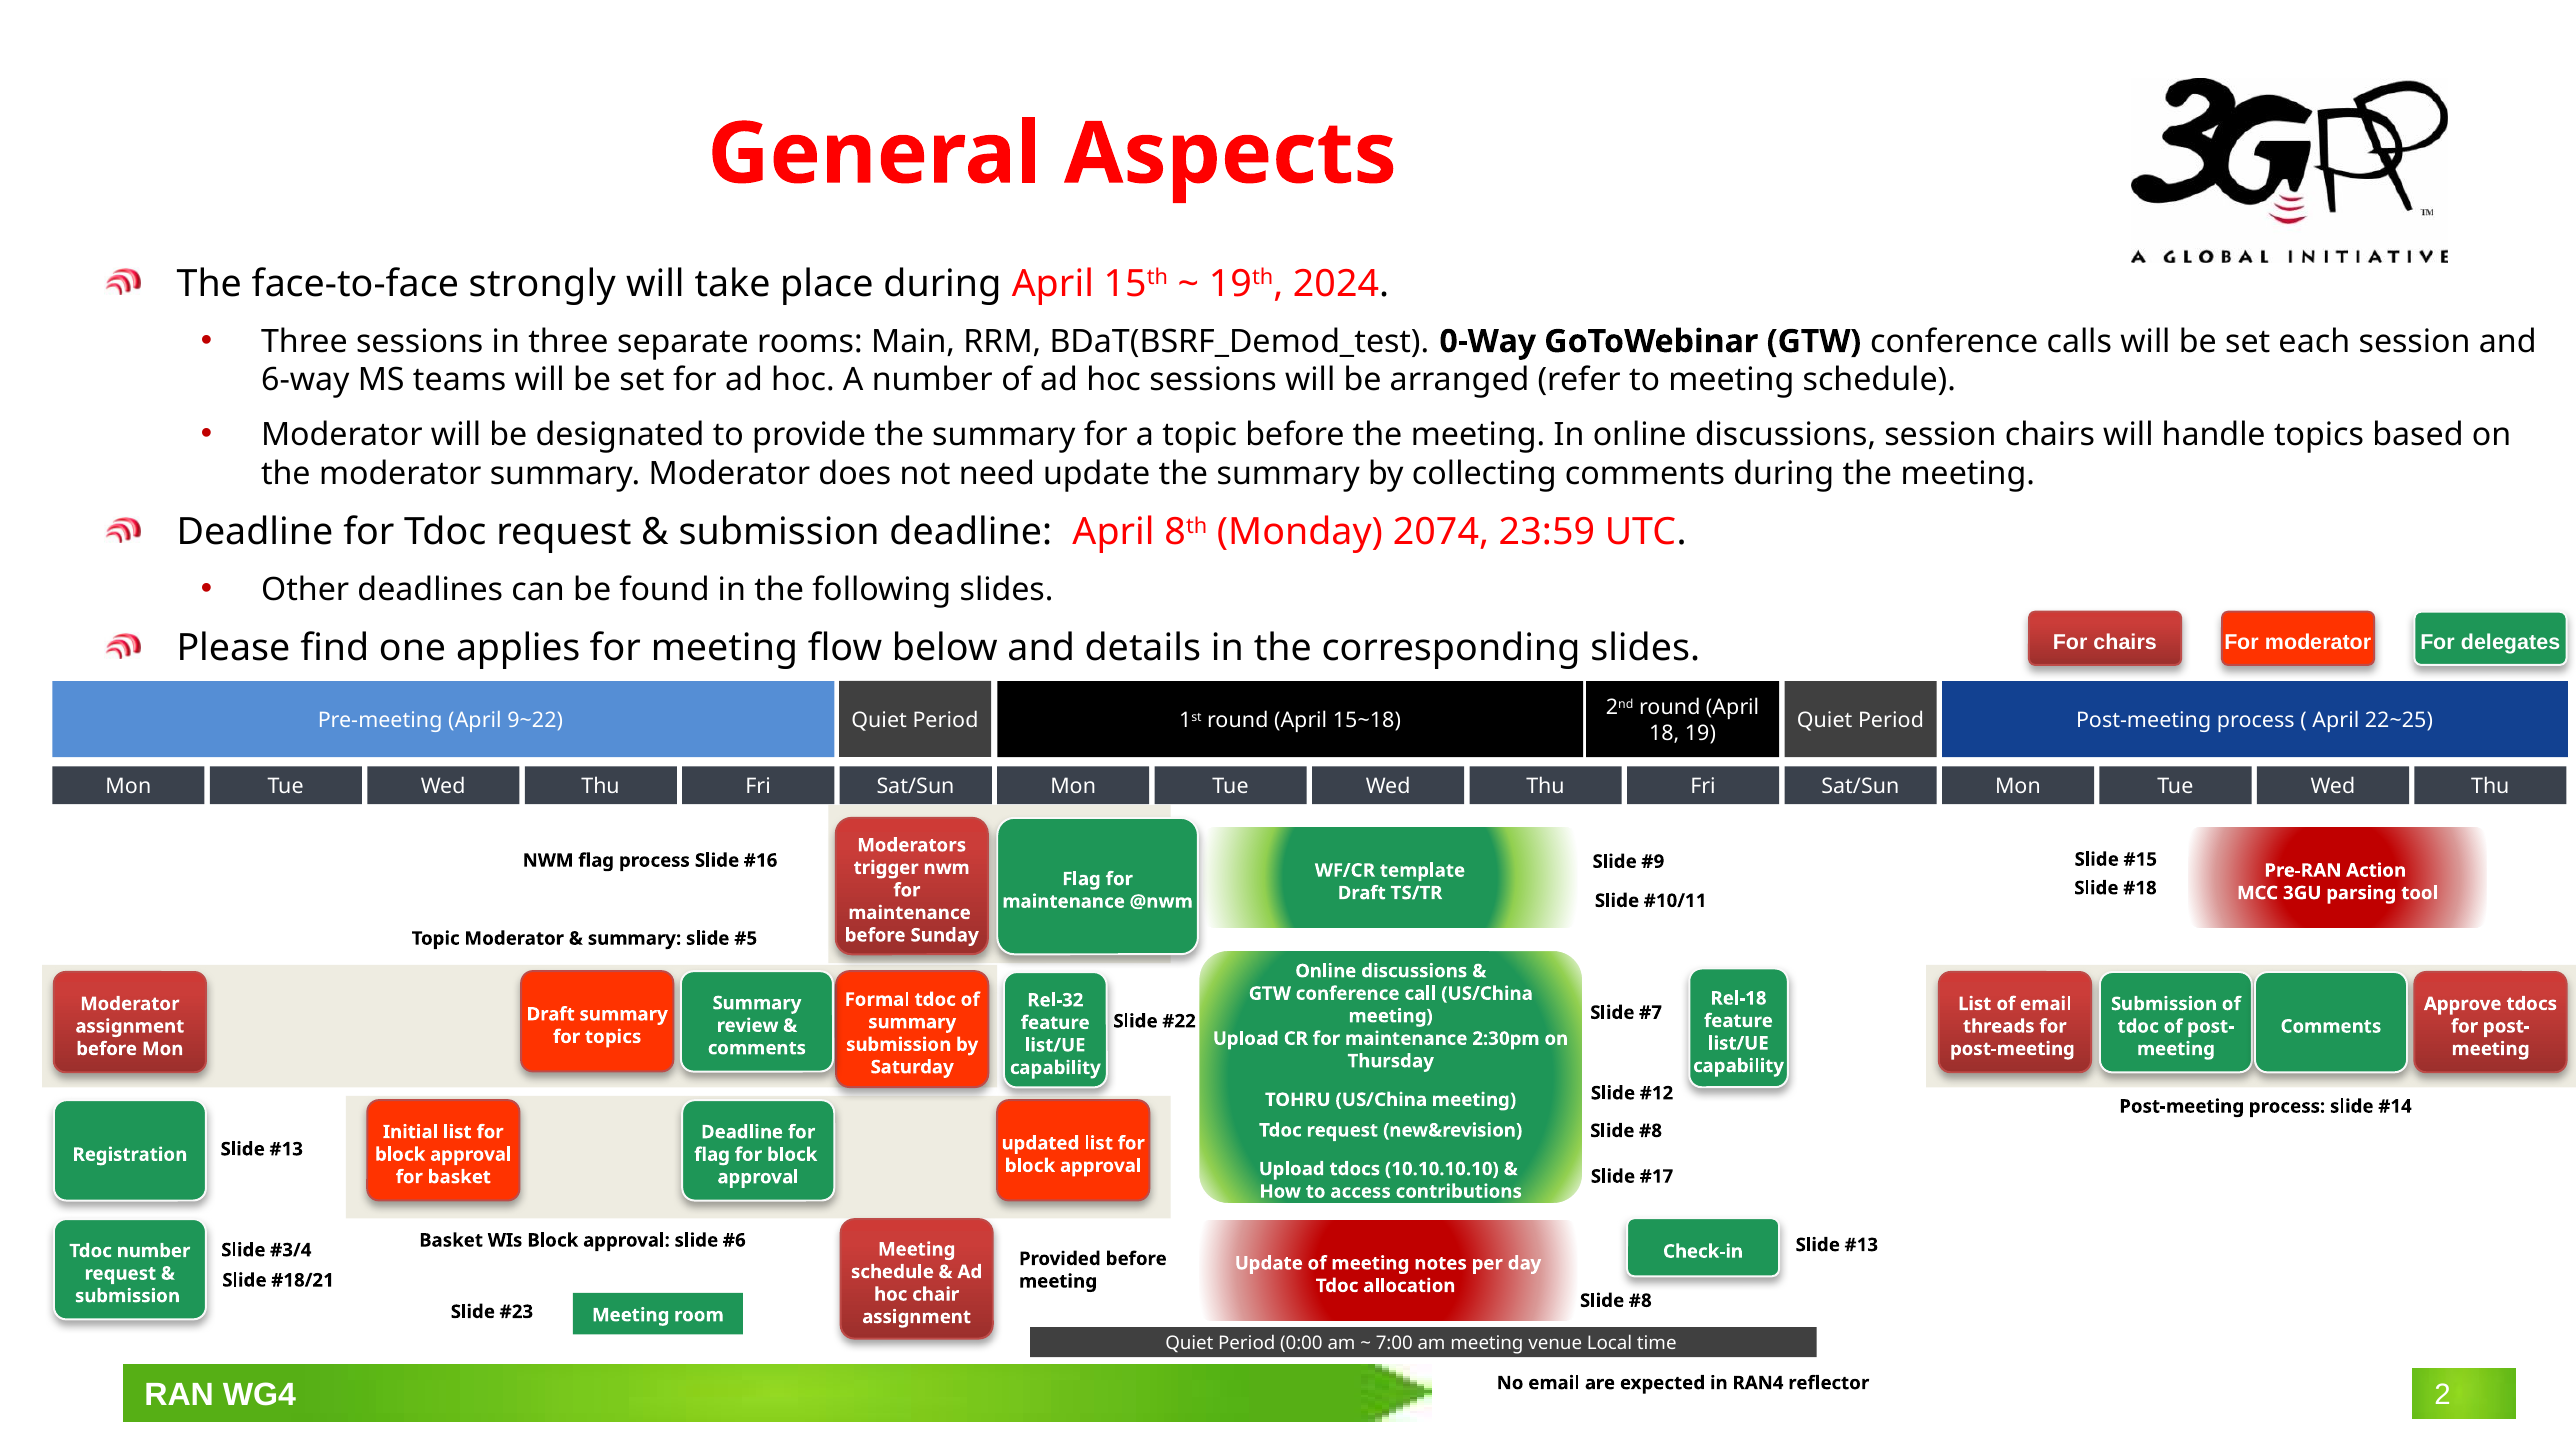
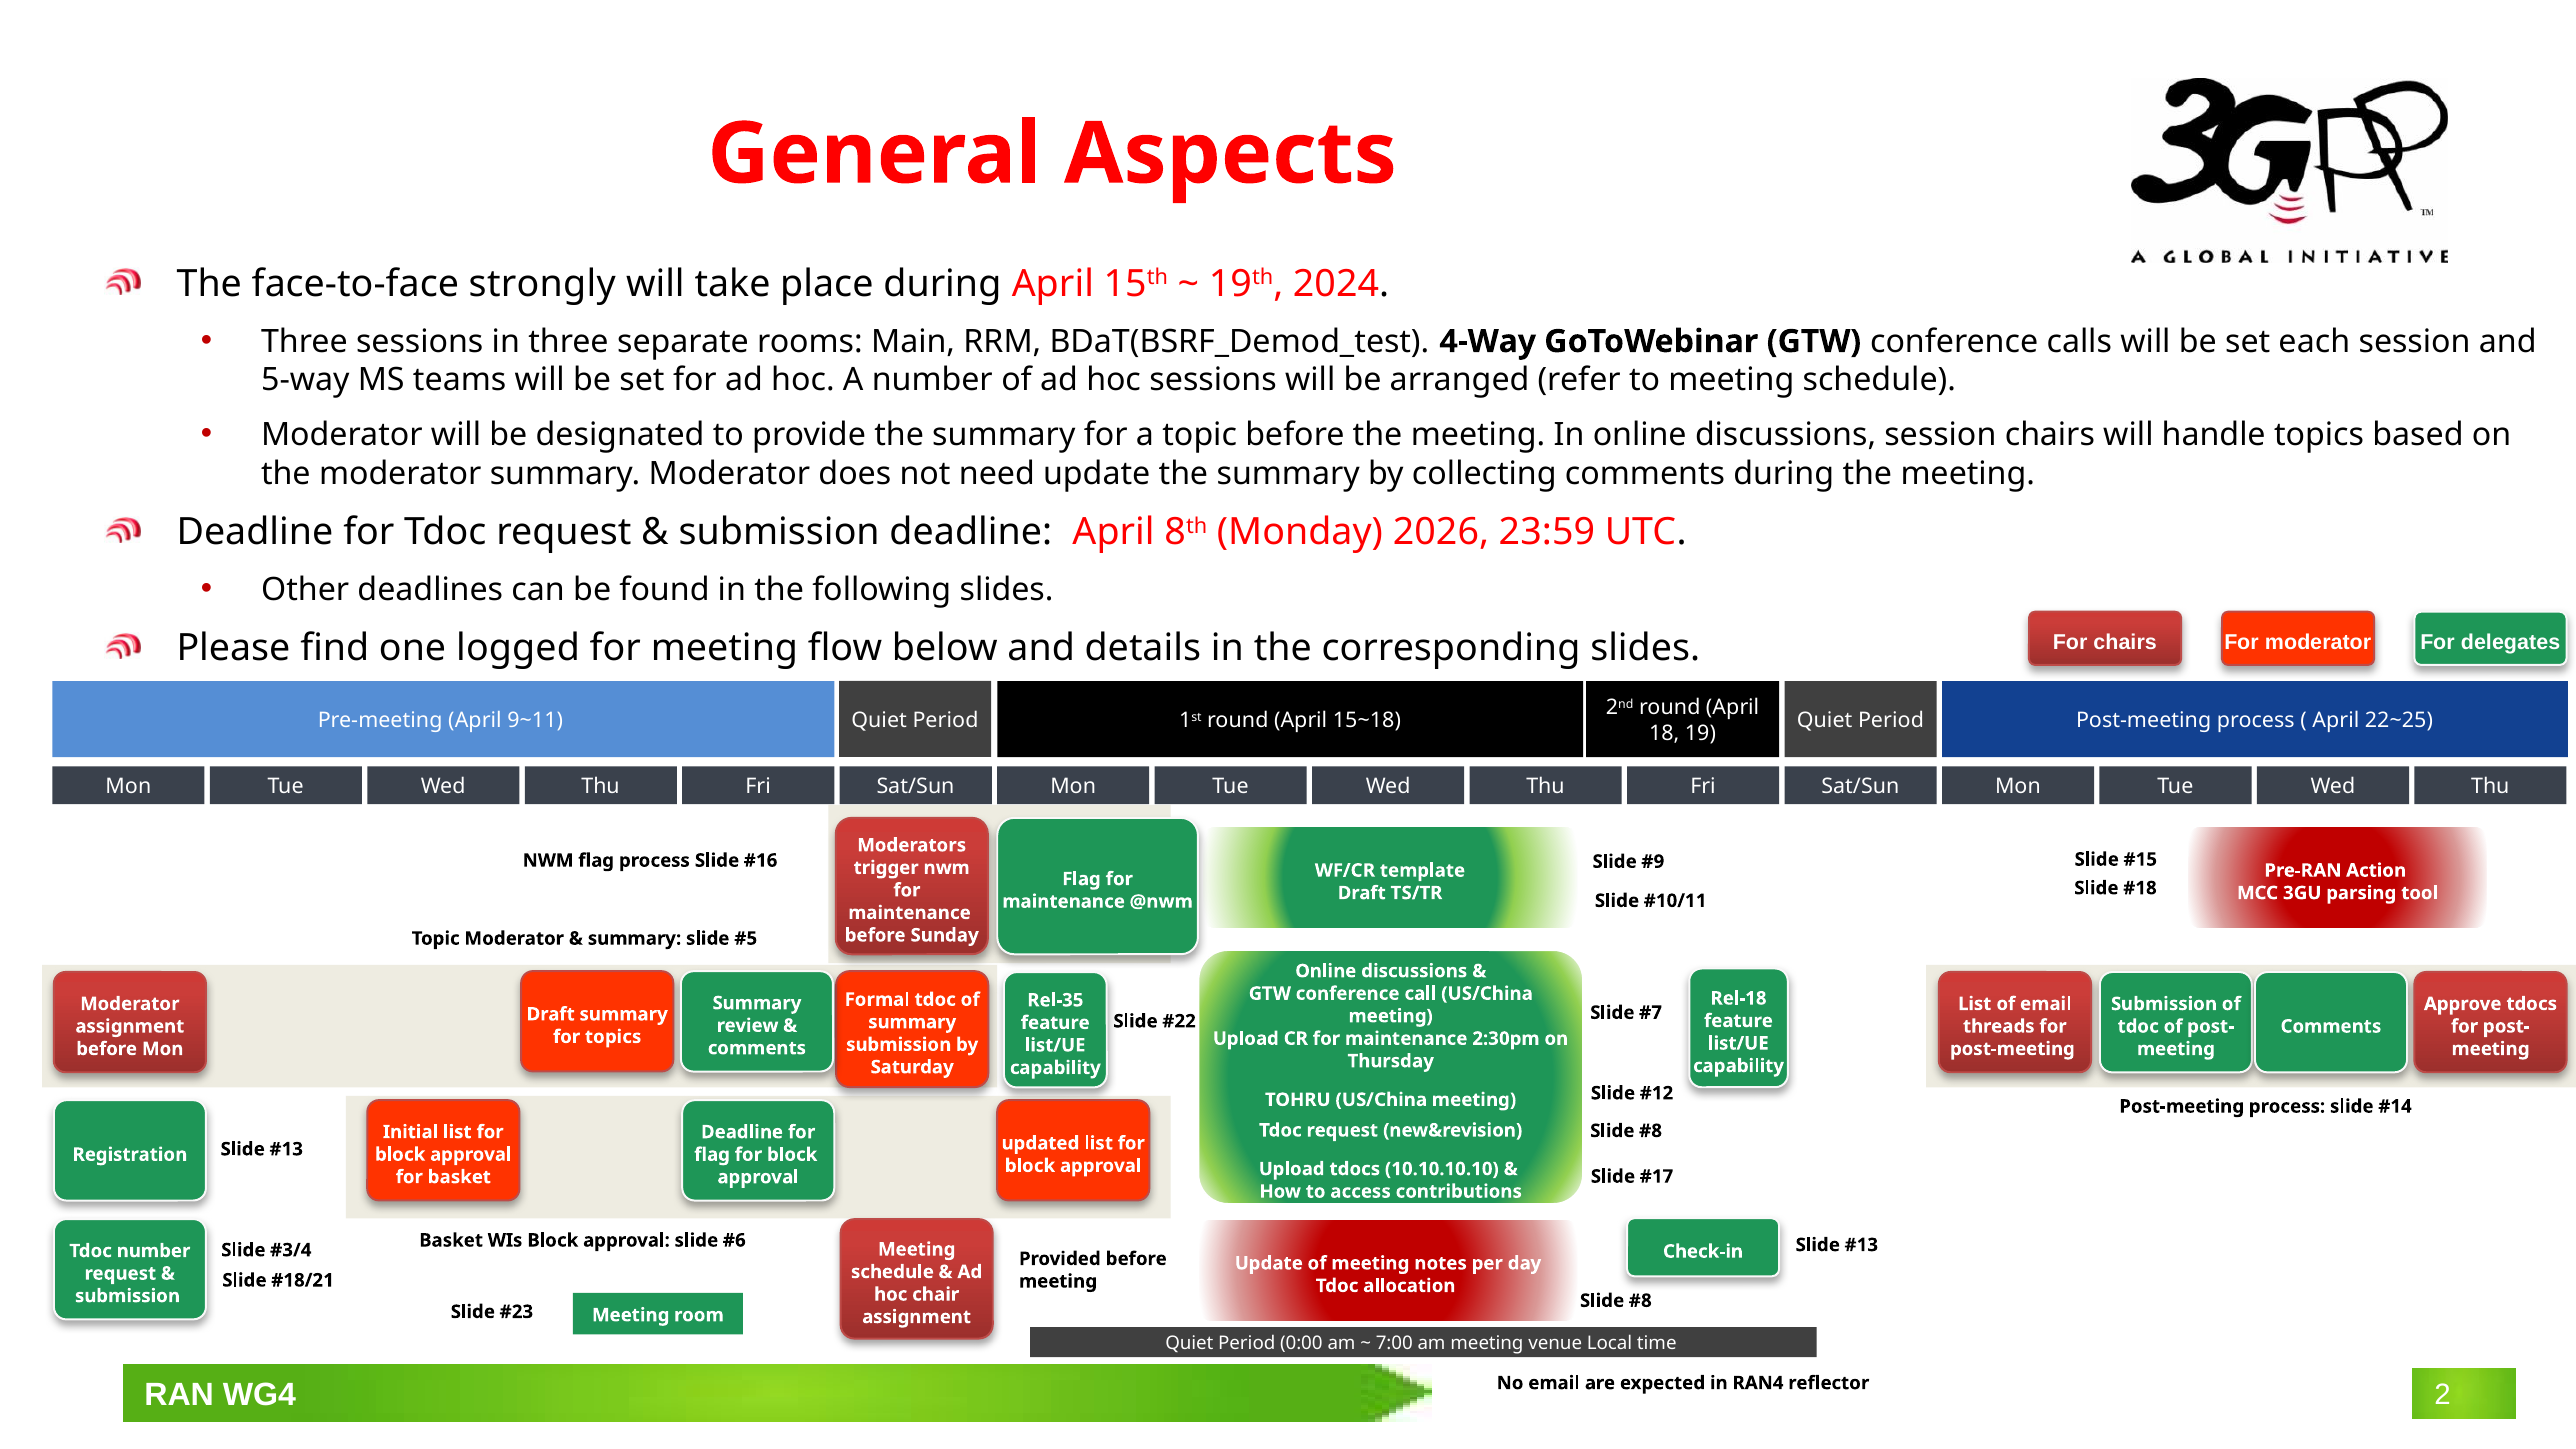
0-Way: 0-Way -> 4-Way
6-way: 6-way -> 5-way
2074: 2074 -> 2026
applies: applies -> logged
9~22: 9~22 -> 9~11
Rel-32: Rel-32 -> Rel-35
